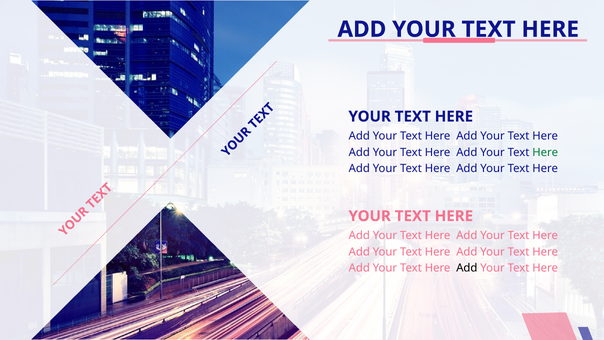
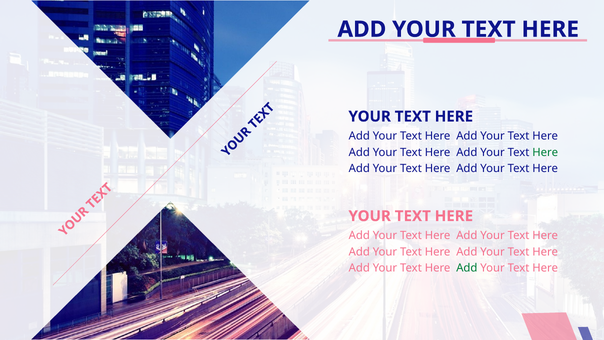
Add at (467, 268) colour: black -> green
